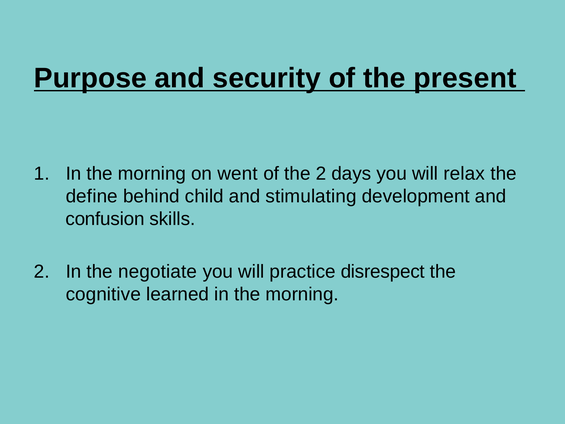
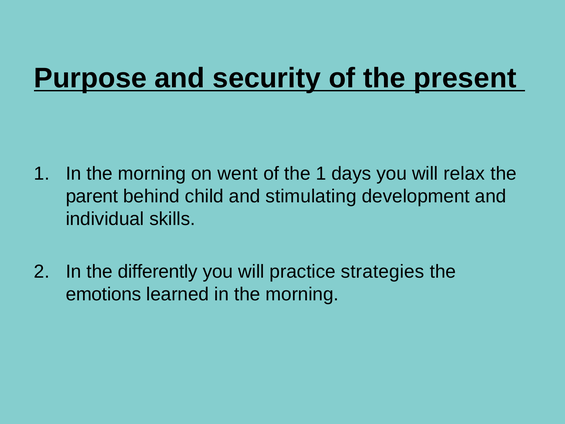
the 2: 2 -> 1
define: define -> parent
confusion: confusion -> individual
negotiate: negotiate -> differently
disrespect: disrespect -> strategies
cognitive: cognitive -> emotions
